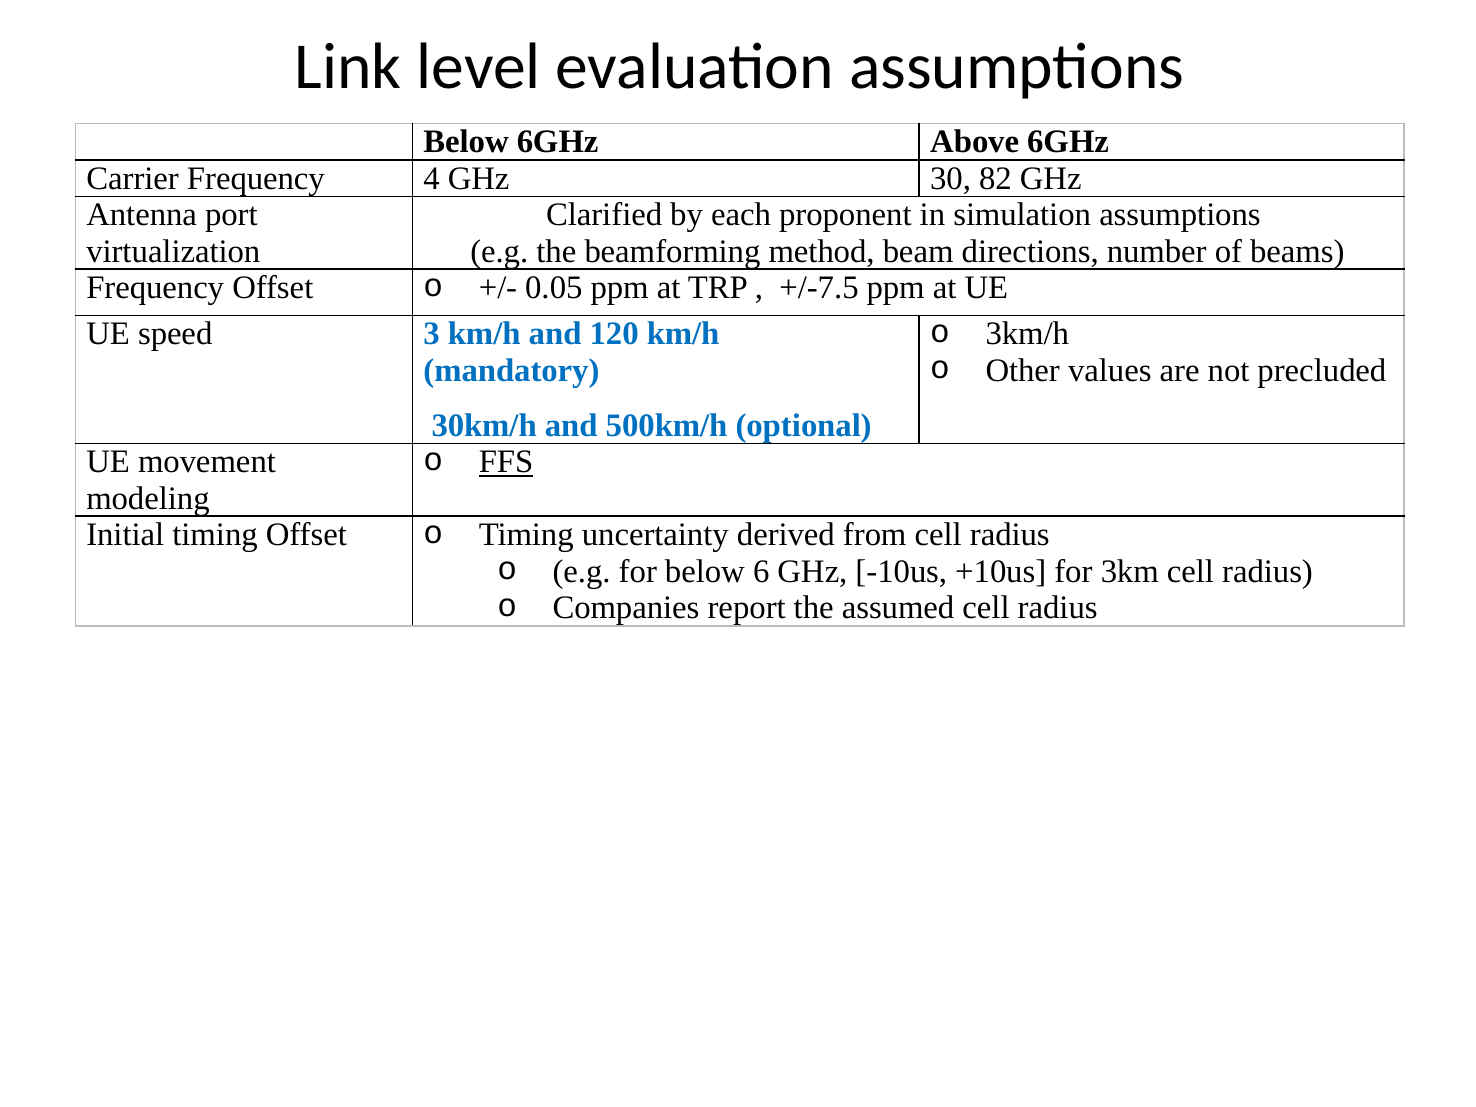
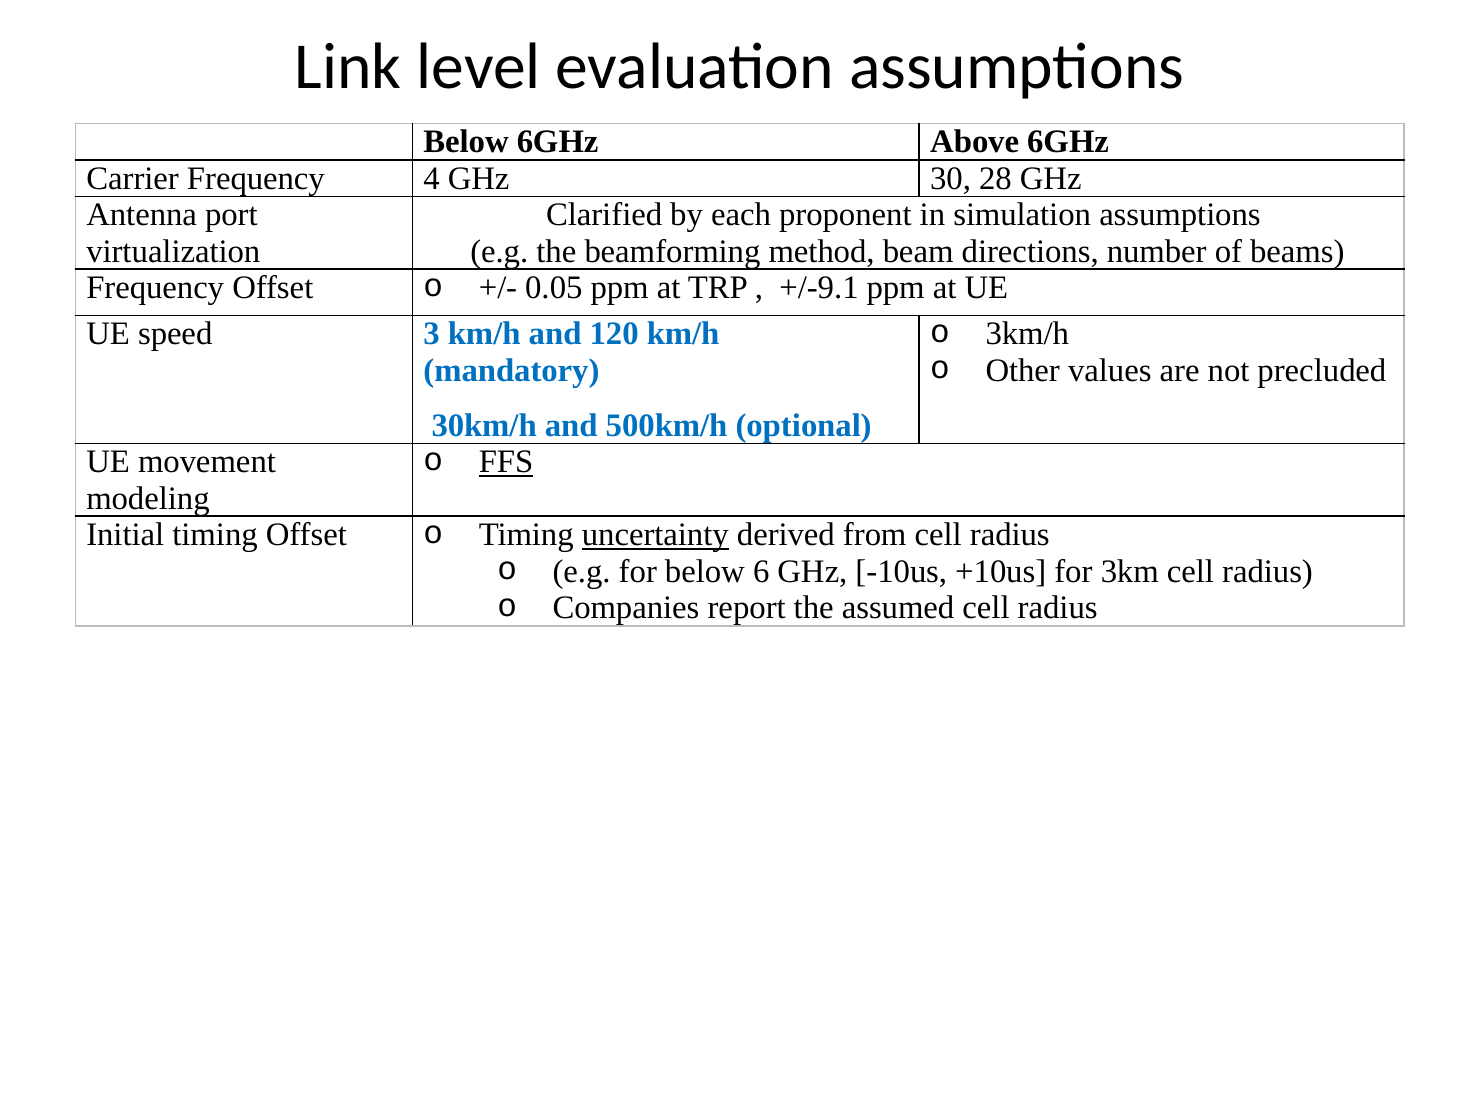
82: 82 -> 28
+/-7.5: +/-7.5 -> +/-9.1
uncertainty underline: none -> present
